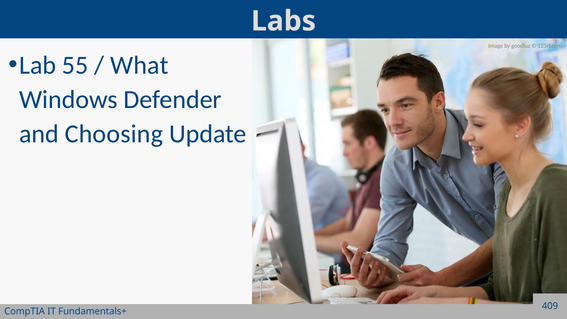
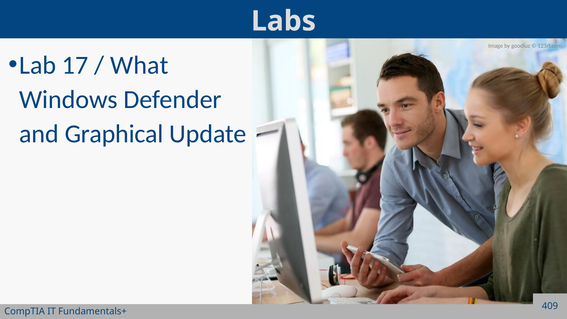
55: 55 -> 17
Choosing: Choosing -> Graphical
